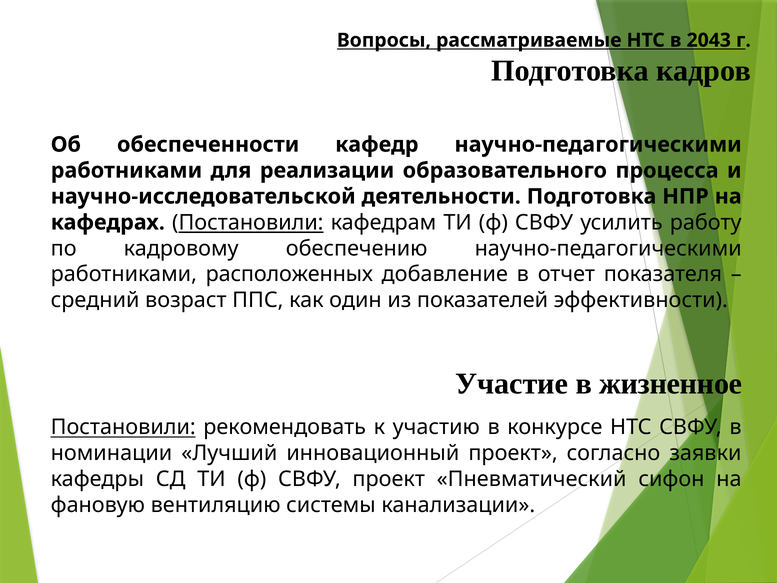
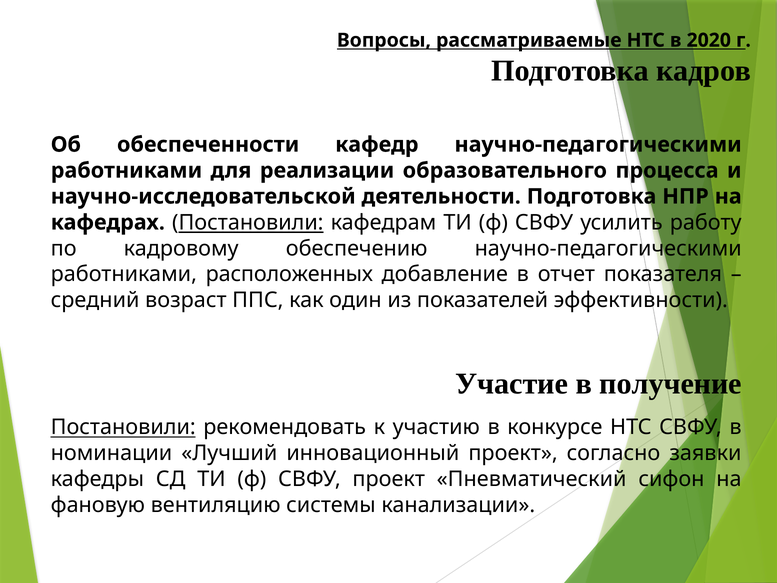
2043: 2043 -> 2020
жизненное: жизненное -> получение
